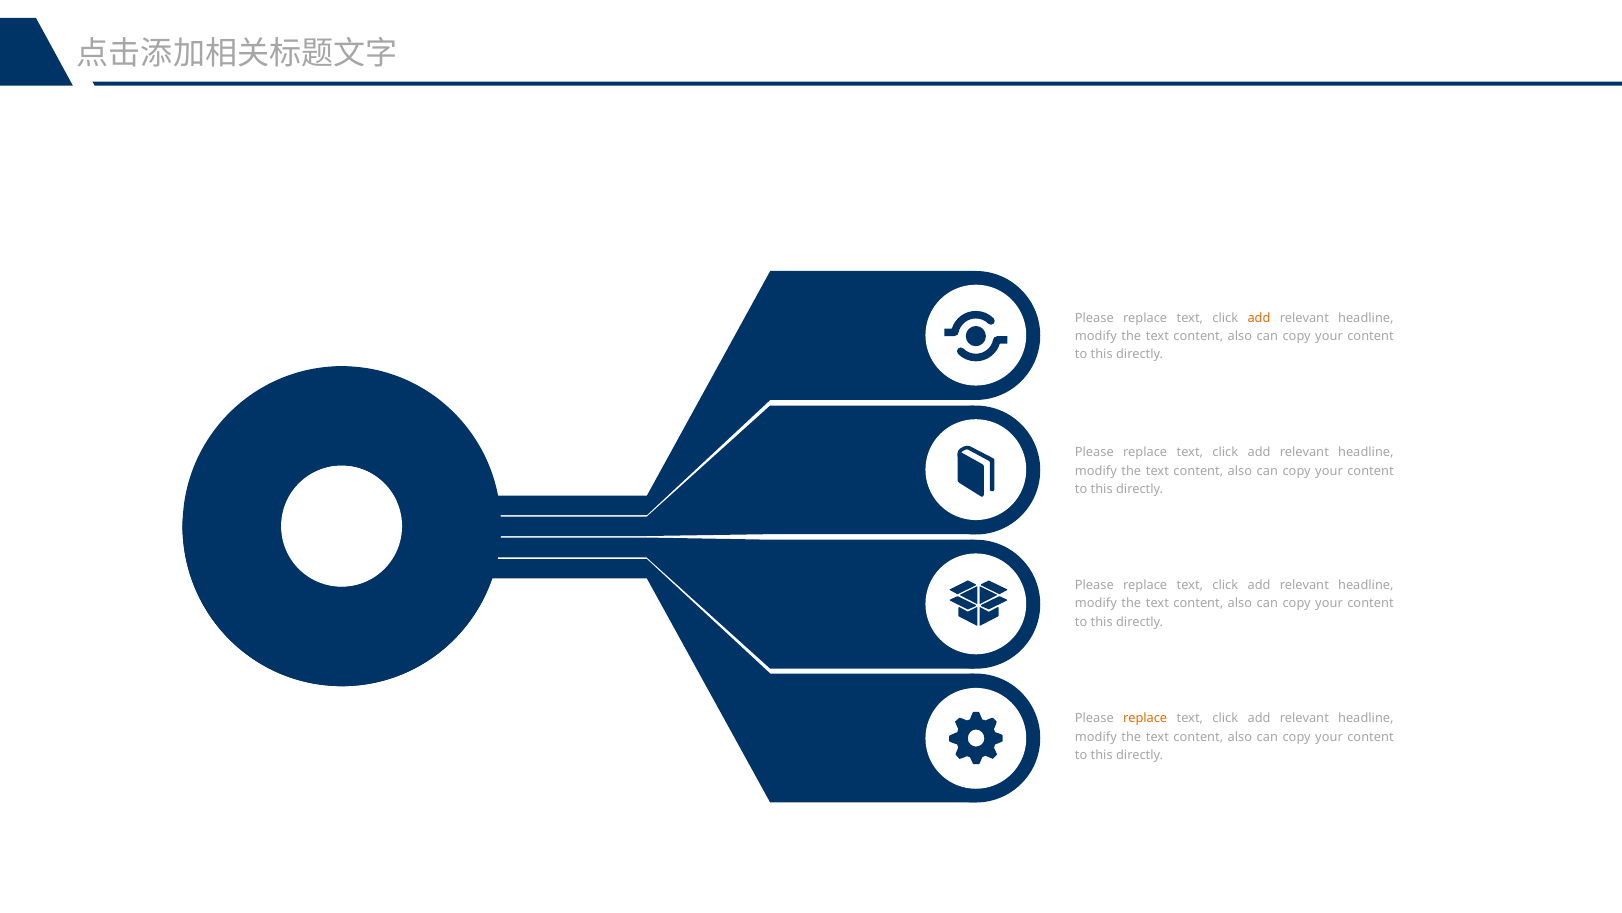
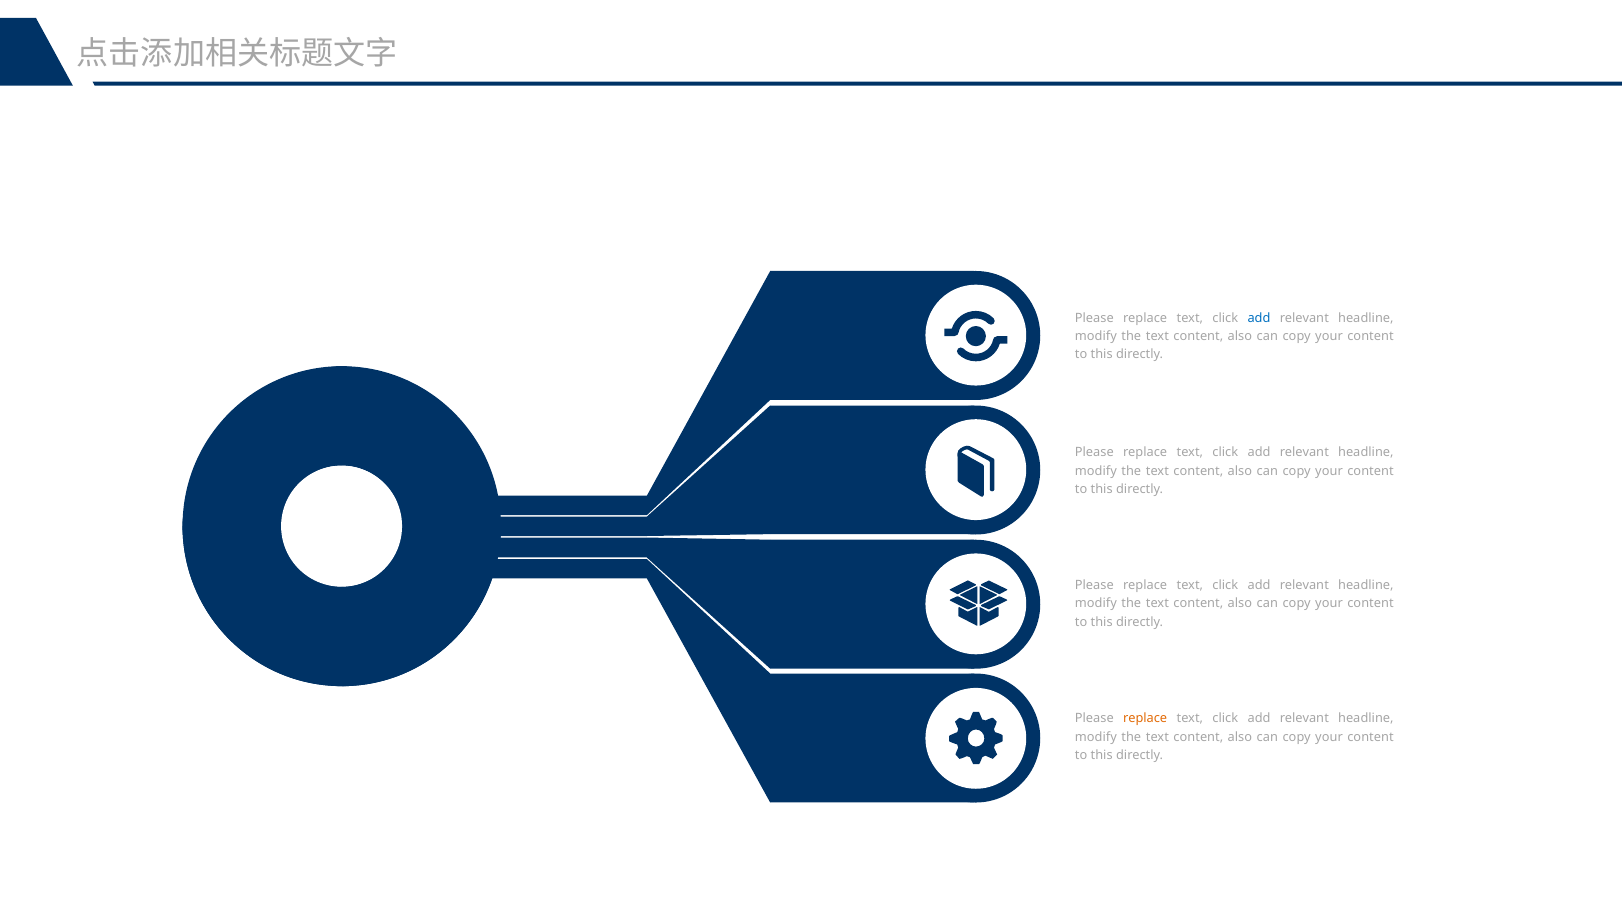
add at (1259, 318) colour: orange -> blue
